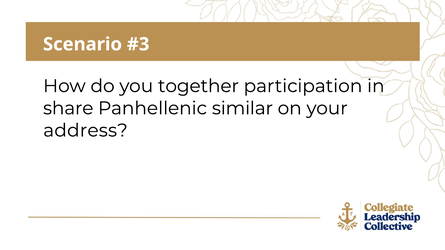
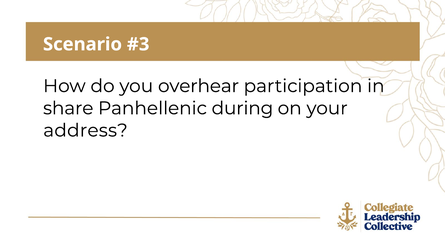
together: together -> overhear
similar: similar -> during
